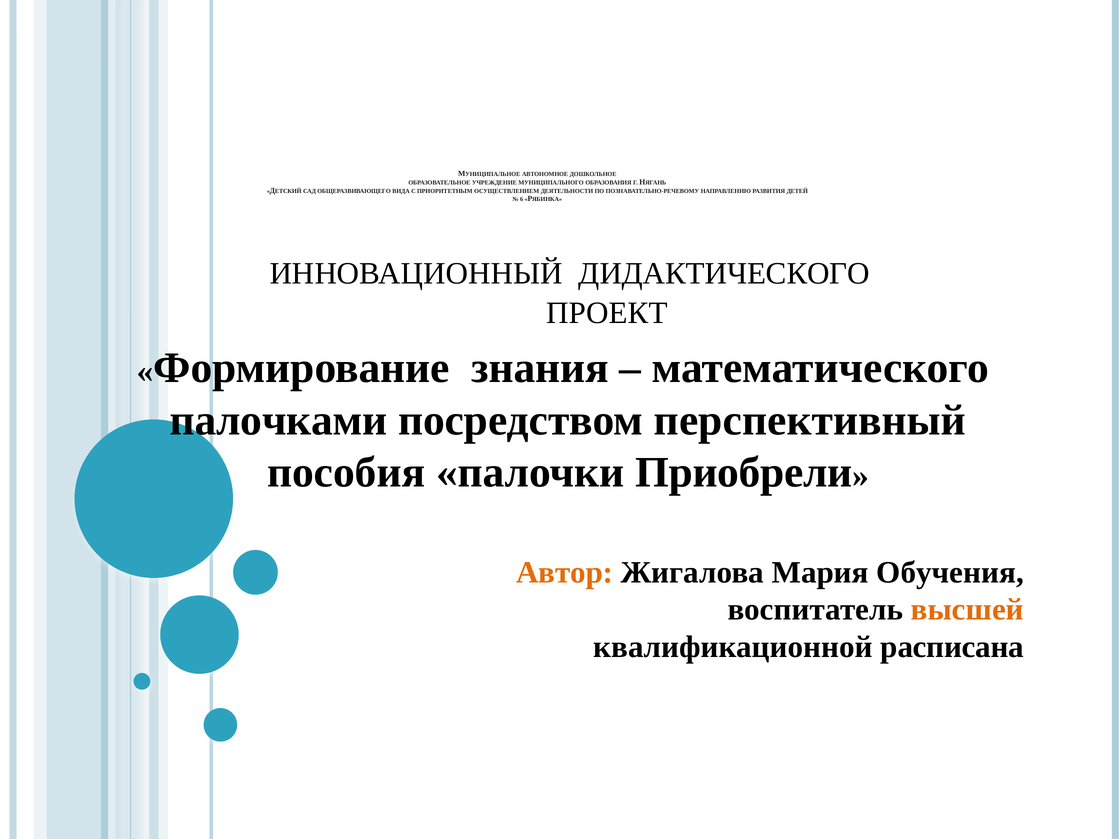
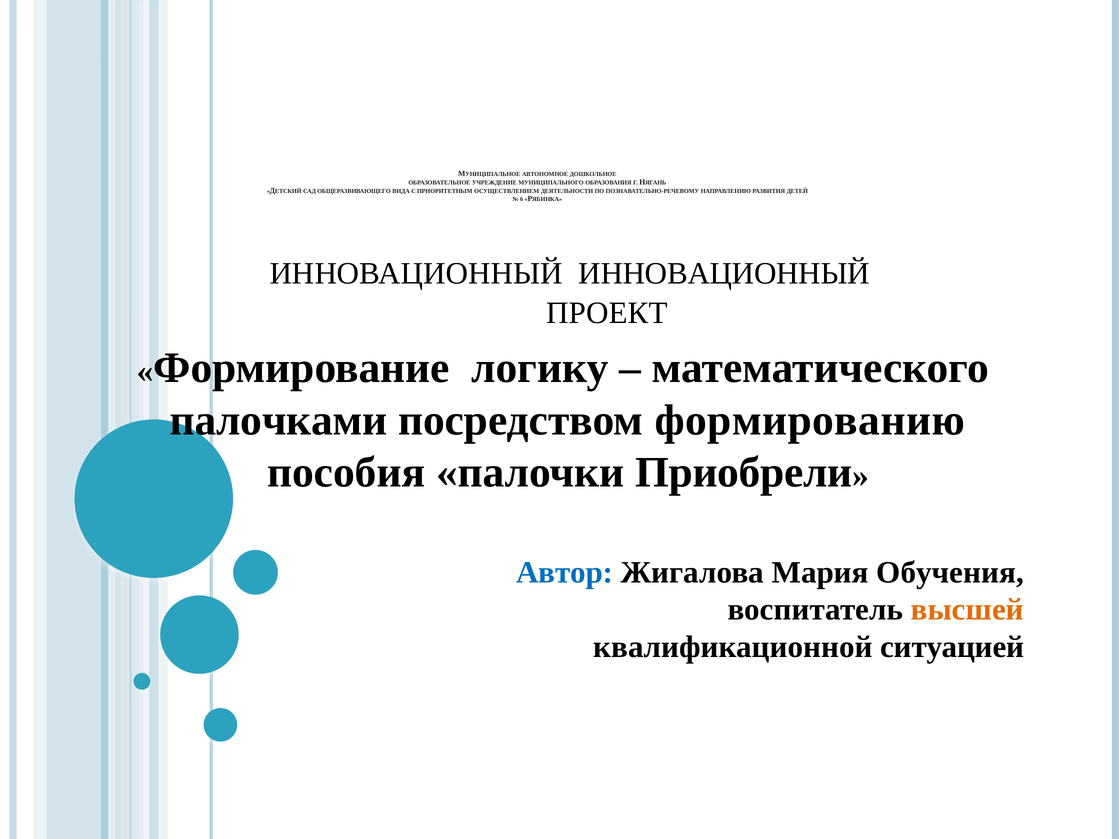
ИННОВАЦИОННЫЙ ДИДАКТИЧЕСКОГО: ДИДАКТИЧЕСКОГО -> ИННОВАЦИОННЫЙ
знания: знания -> логику
перспективный: перспективный -> формированию
Автор colour: orange -> blue
расписана: расписана -> ситуацией
